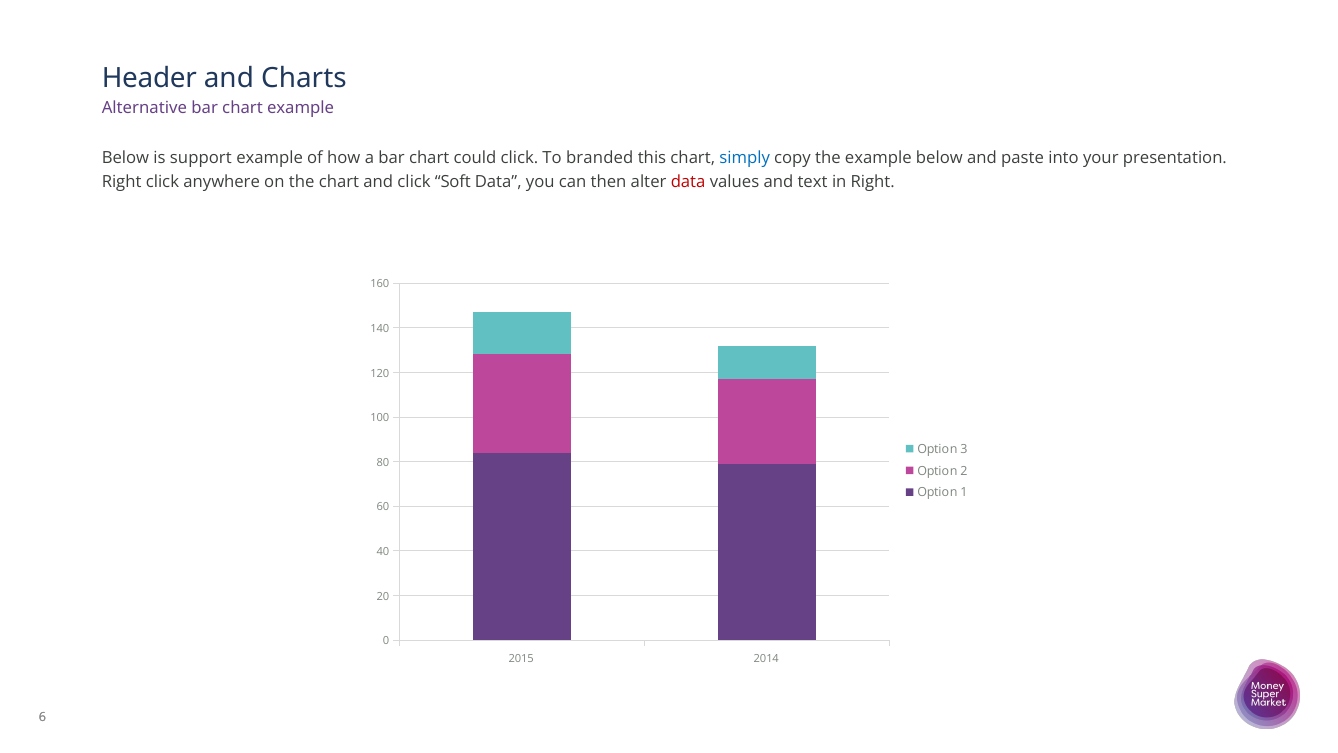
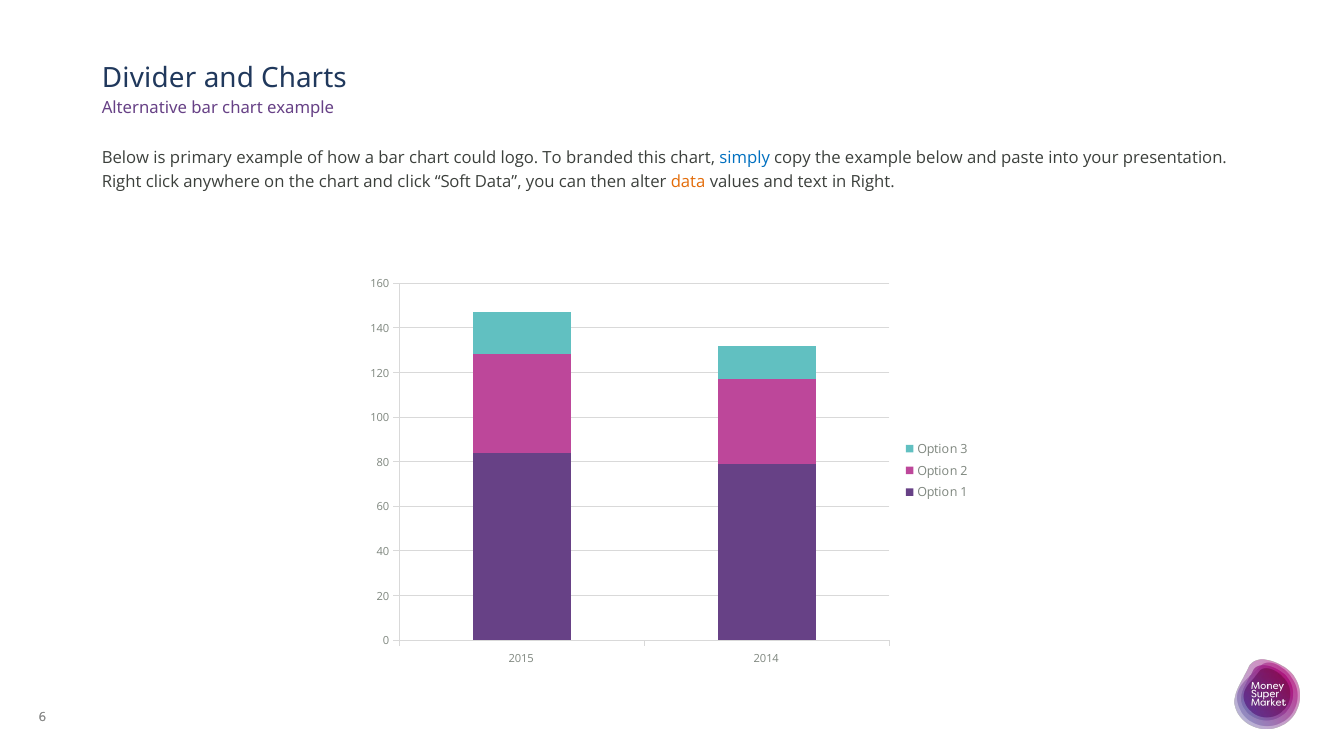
Header: Header -> Divider
support: support -> primary
could click: click -> logo
data at (688, 182) colour: red -> orange
